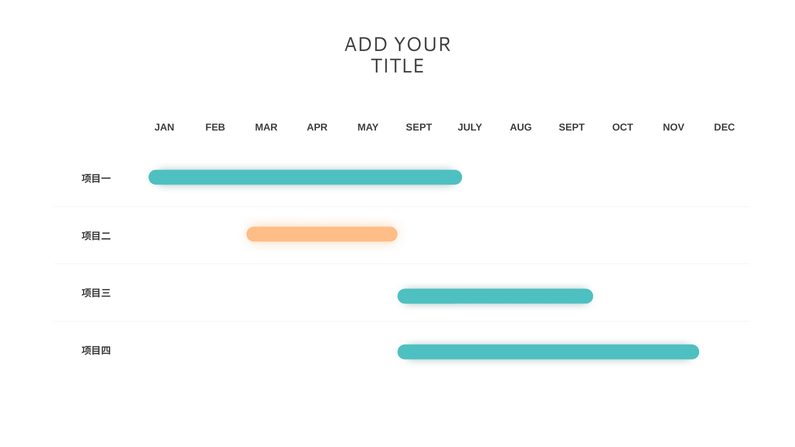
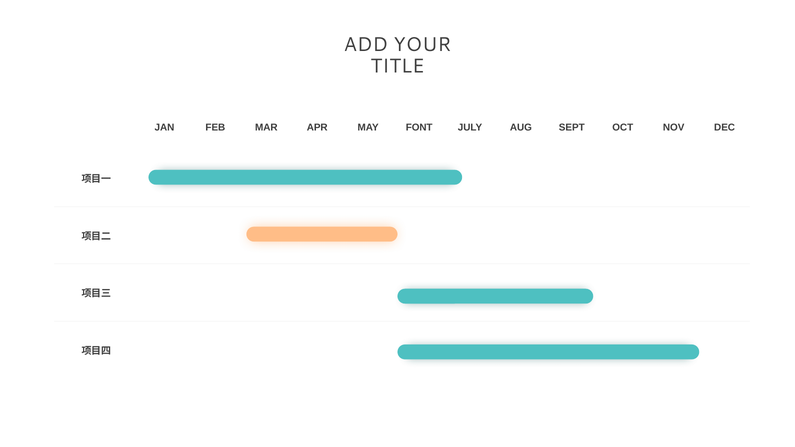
MAY SEPT: SEPT -> FONT
